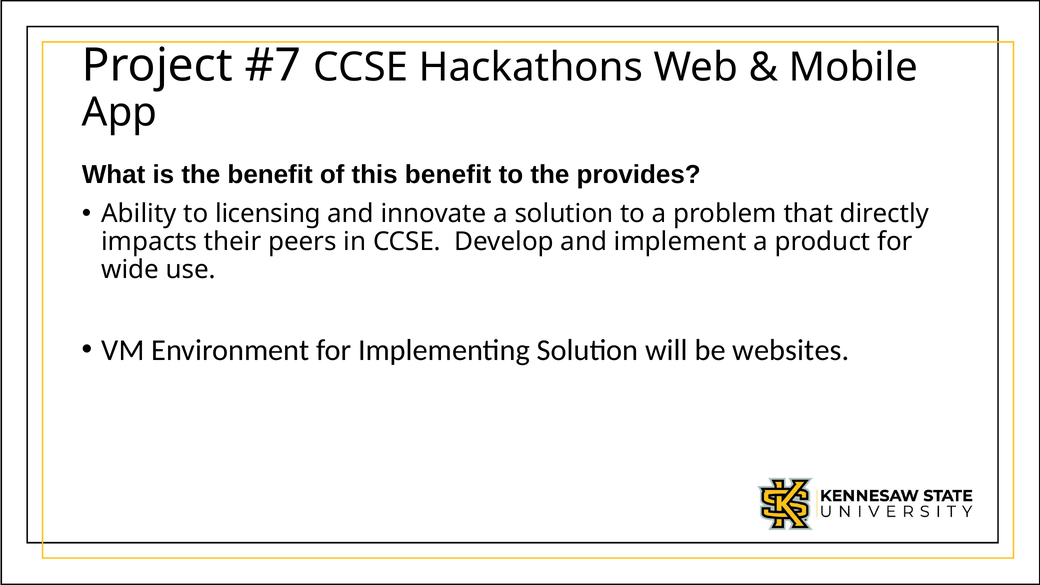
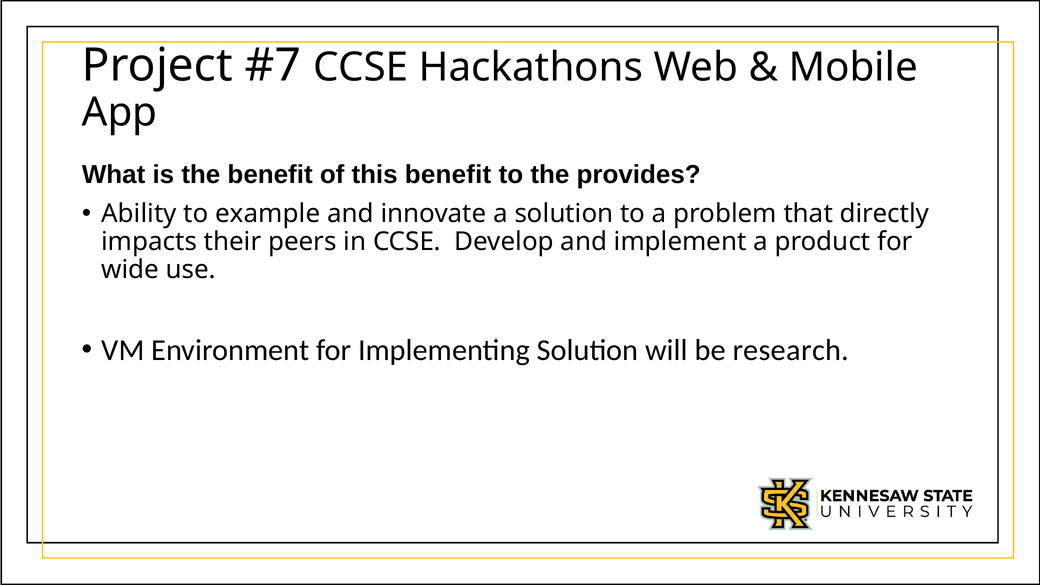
licensing: licensing -> example
websites: websites -> research
